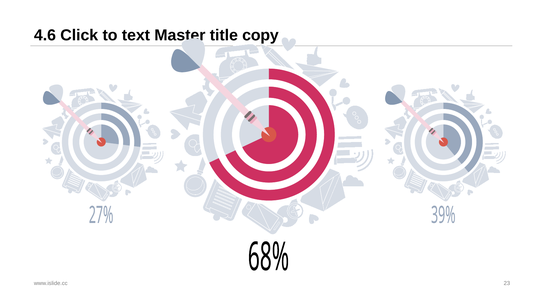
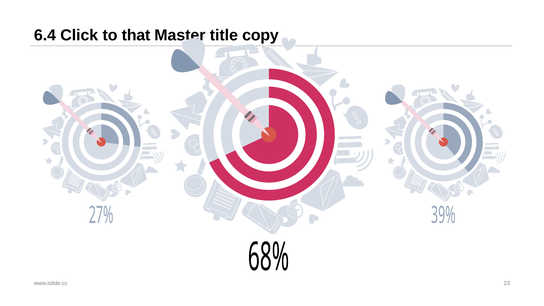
4.6: 4.6 -> 6.4
text: text -> that
